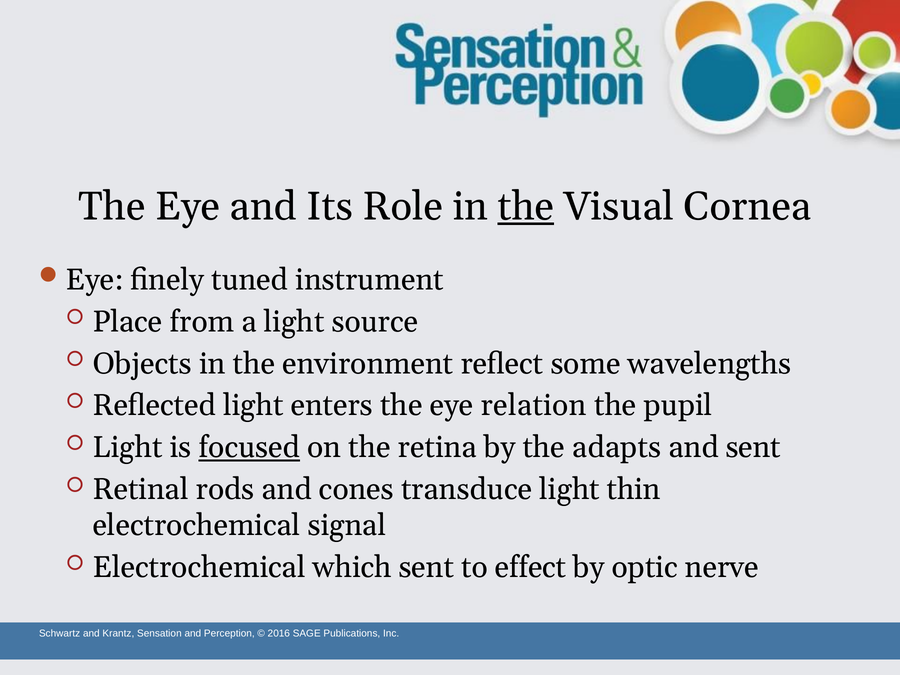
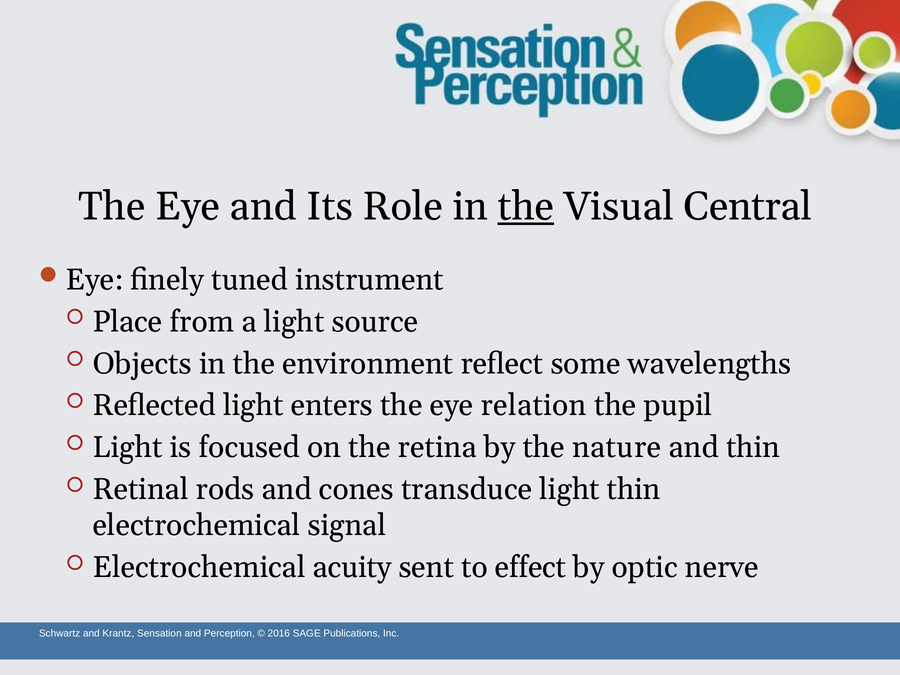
Cornea: Cornea -> Central
focused underline: present -> none
adapts: adapts -> nature
and sent: sent -> thin
which: which -> acuity
